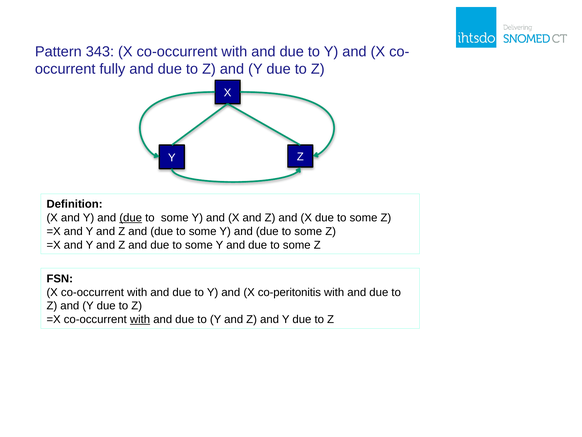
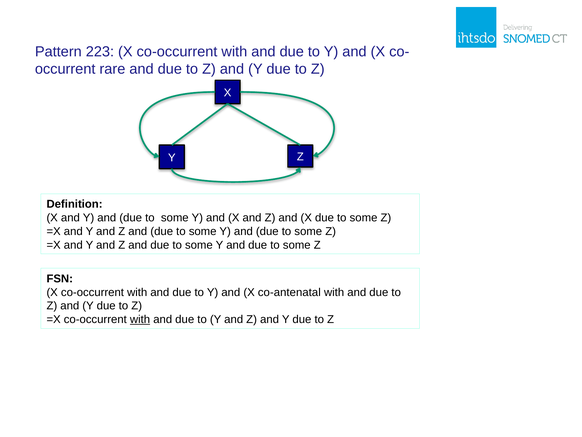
343: 343 -> 223
fully: fully -> rare
due at (131, 218) underline: present -> none
co-peritonitis: co-peritonitis -> co-antenatal
